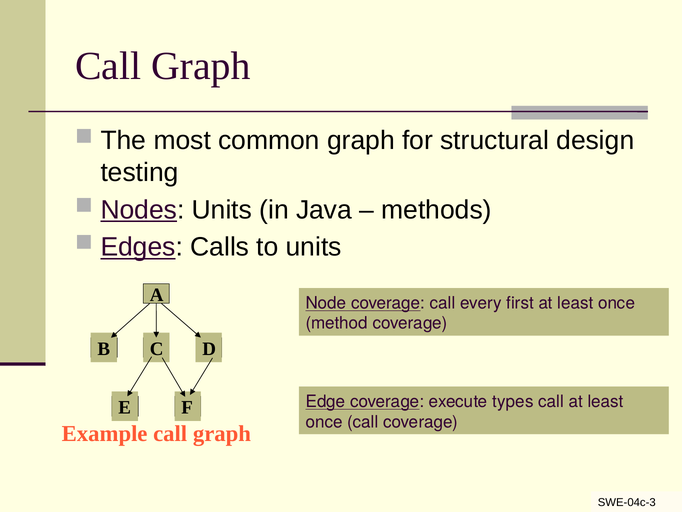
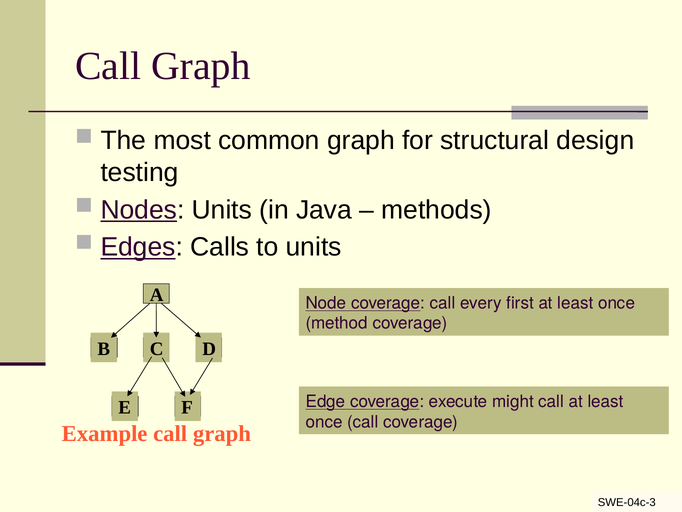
types: types -> might
